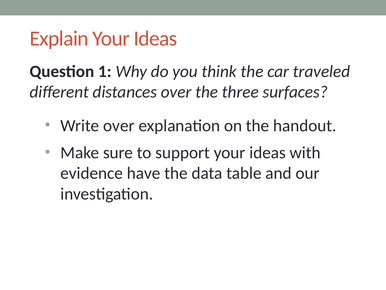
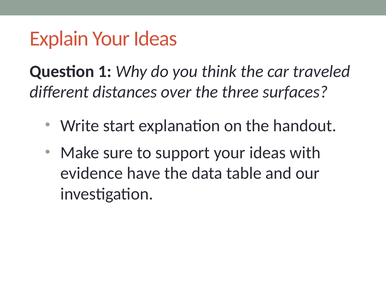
Write over: over -> start
